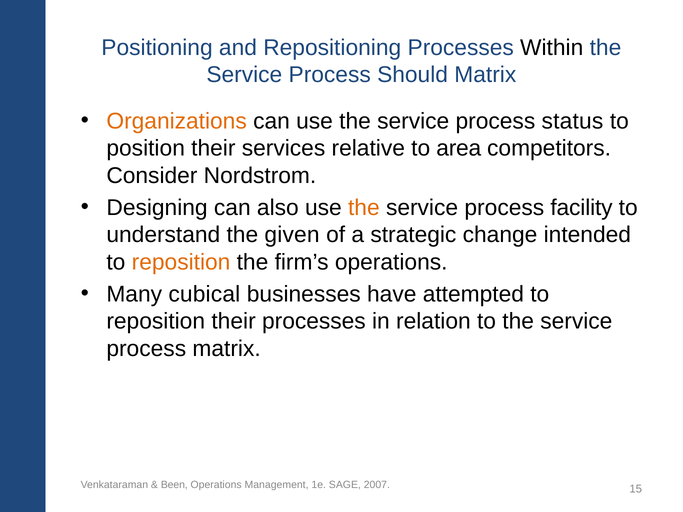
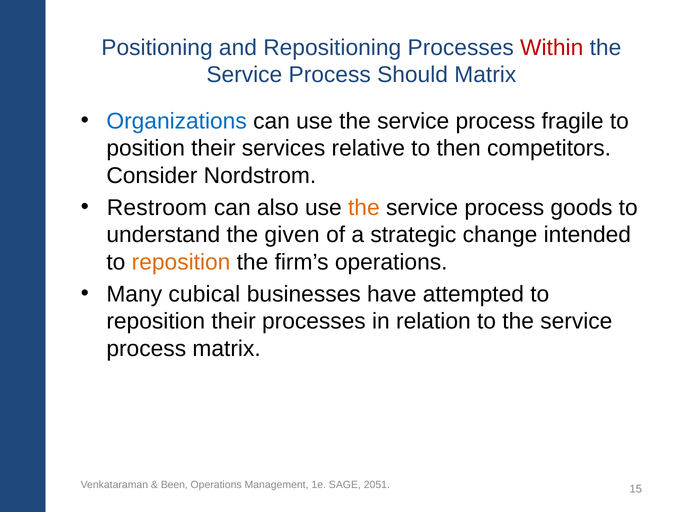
Within colour: black -> red
Organizations colour: orange -> blue
status: status -> fragile
area: area -> then
Designing: Designing -> Restroom
facility: facility -> goods
2007: 2007 -> 2051
